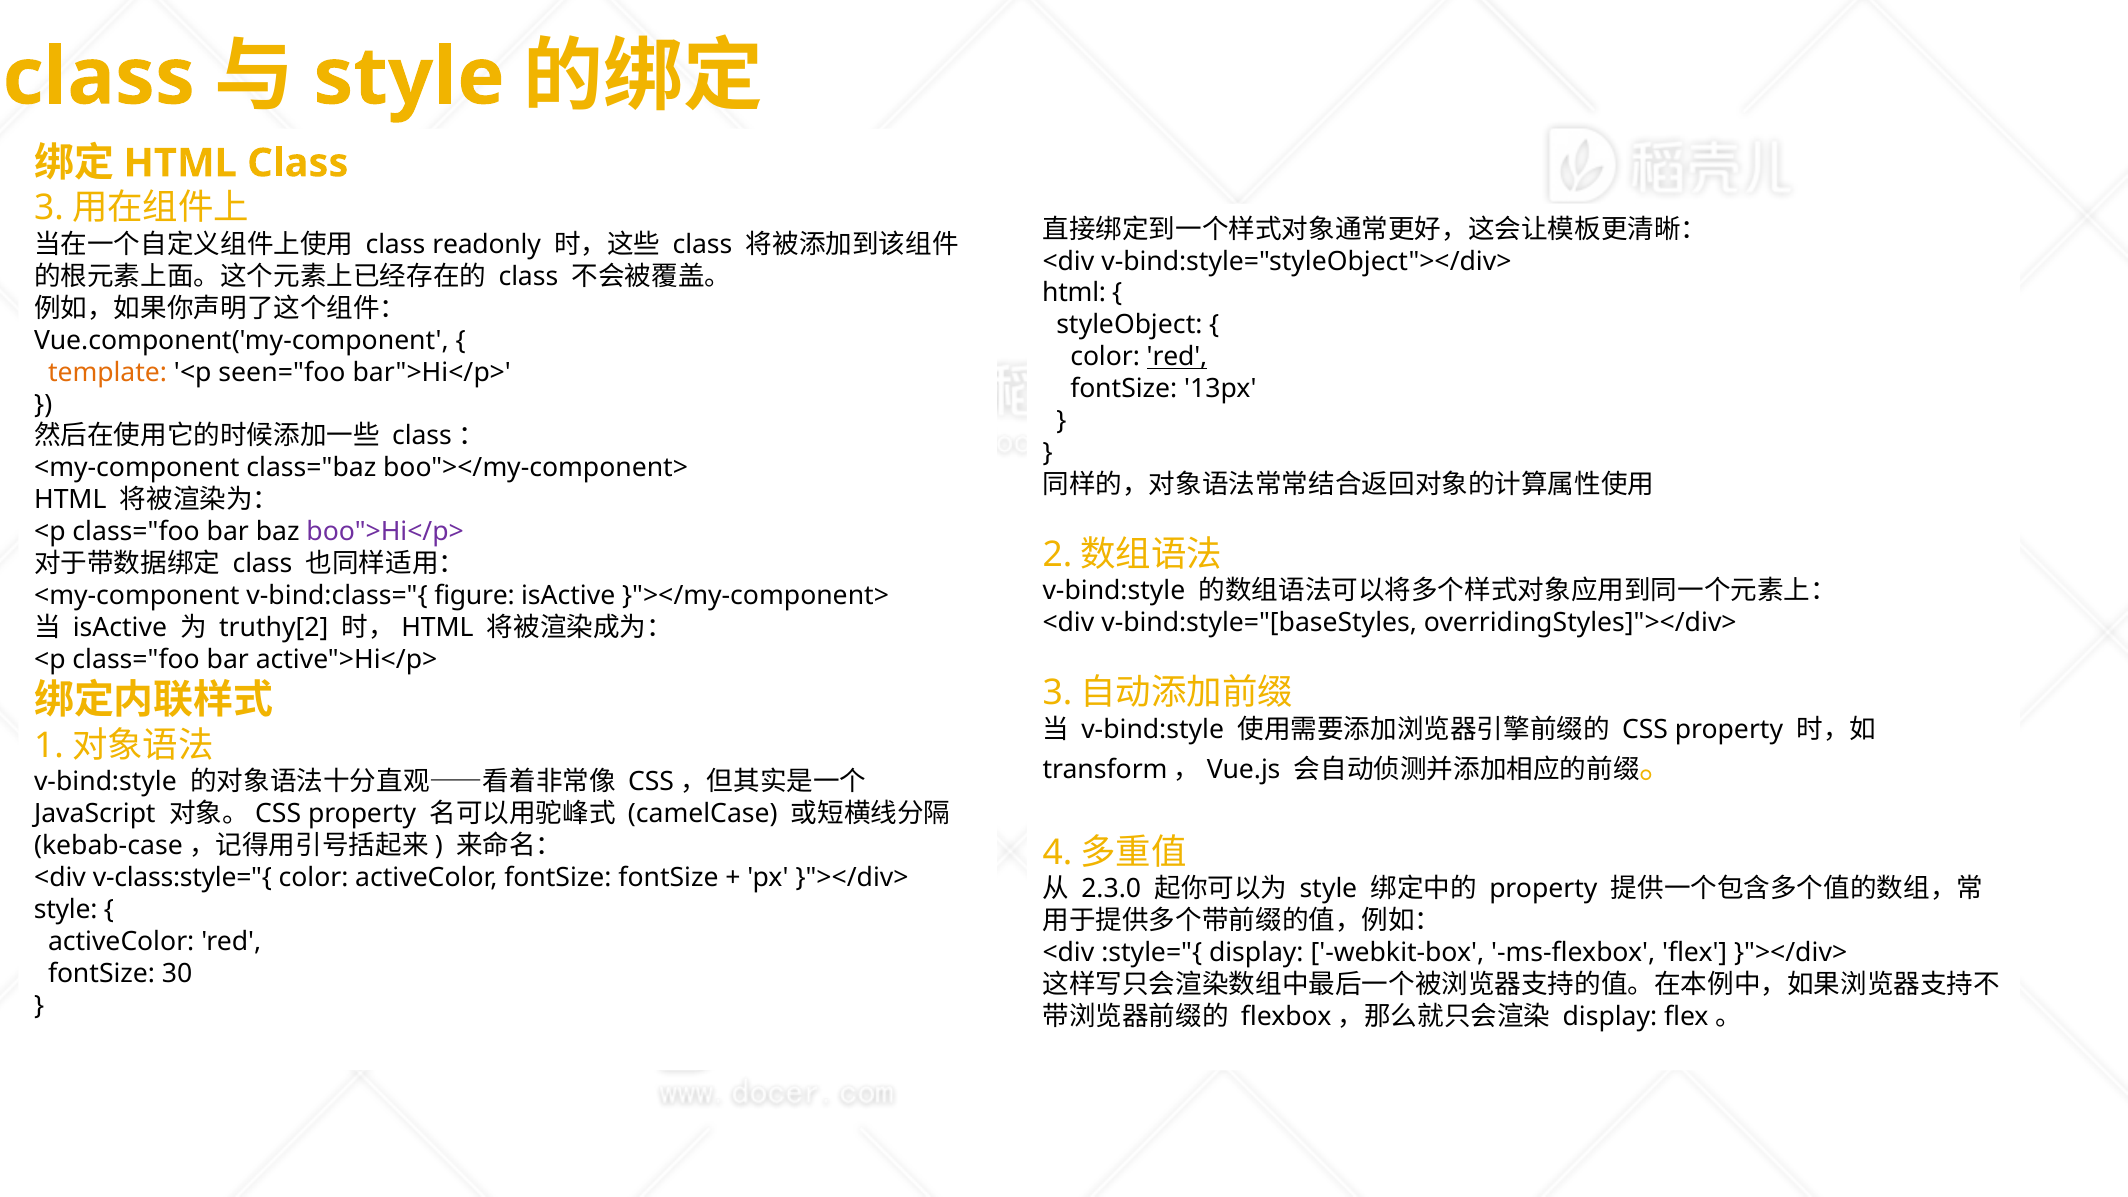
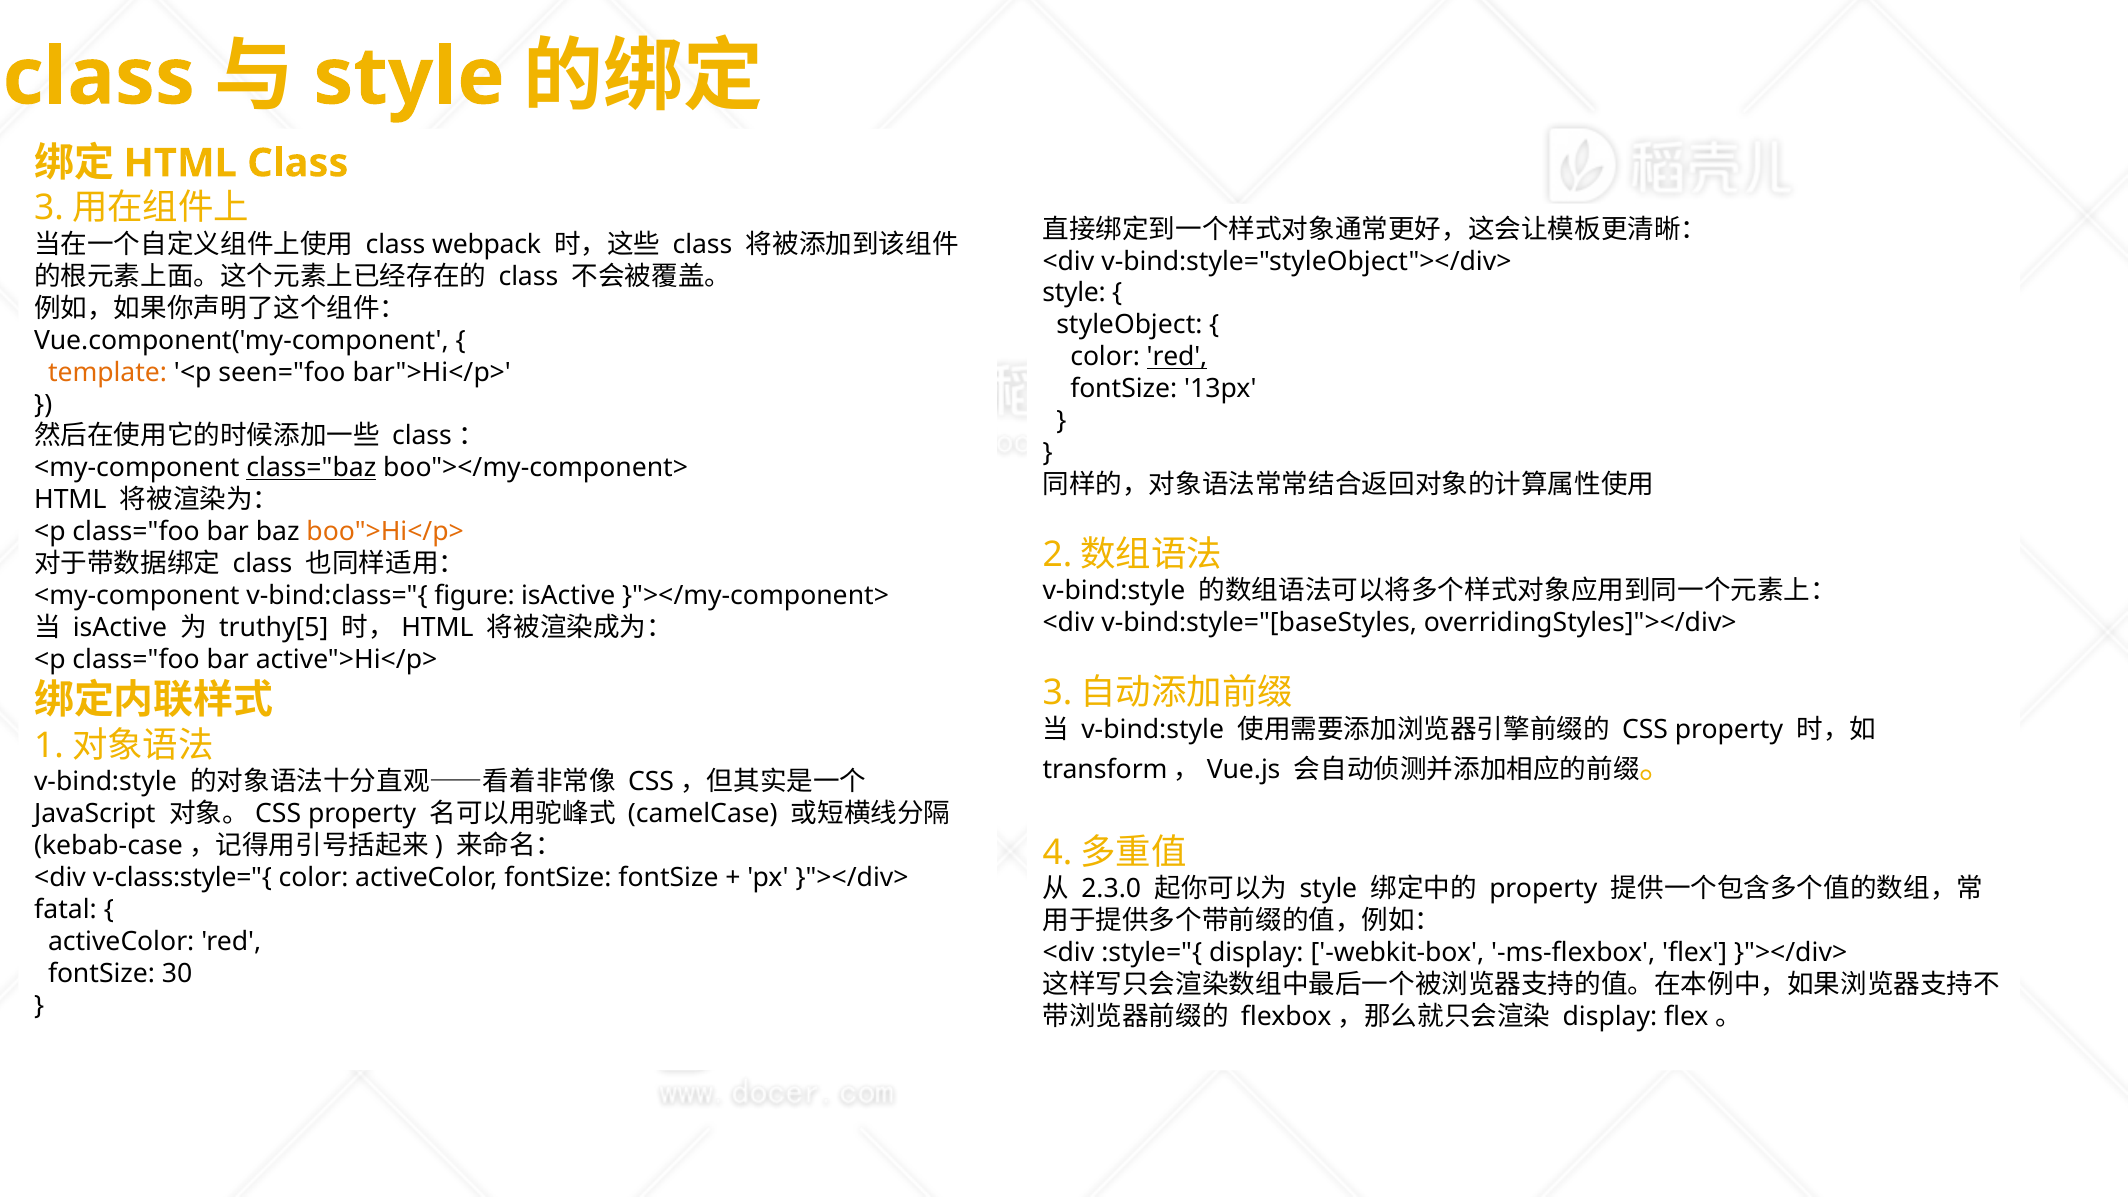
readonly: readonly -> webpack
html at (1074, 293): html -> style
class="baz underline: none -> present
boo">Hi</p> colour: purple -> orange
truthy[2: truthy[2 -> truthy[5
style at (66, 910): style -> fatal
